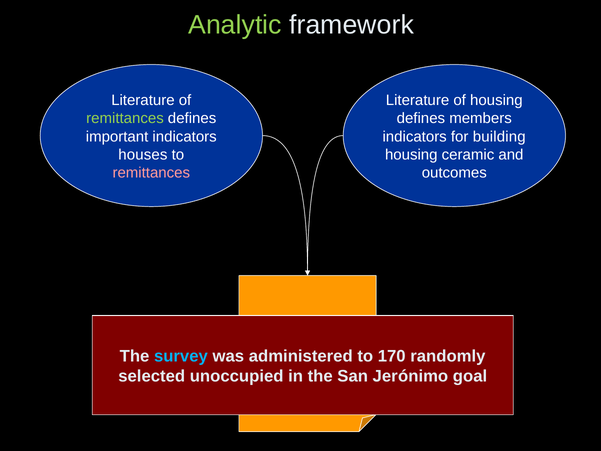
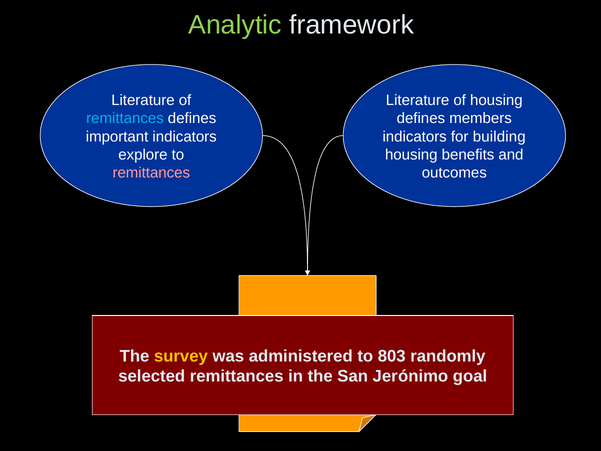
remittances at (125, 118) colour: light green -> light blue
houses: houses -> explore
ceramic: ceramic -> benefits
survey at (181, 356) colour: light blue -> yellow
170: 170 -> 803
selected unoccupied: unoccupied -> remittances
